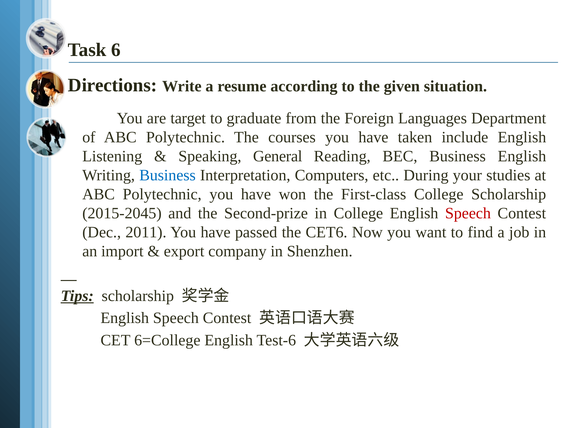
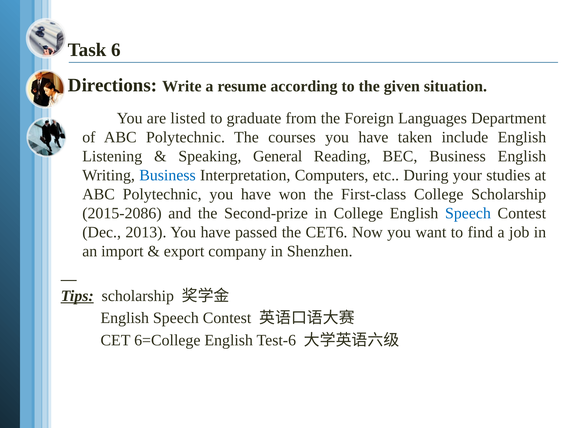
target: target -> listed
2015-2045: 2015-2045 -> 2015-2086
Speech at (468, 213) colour: red -> blue
2011: 2011 -> 2013
